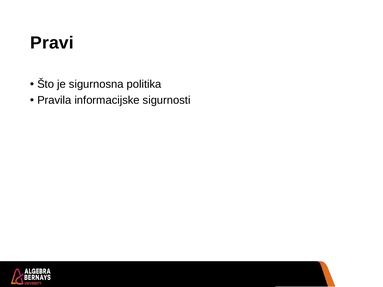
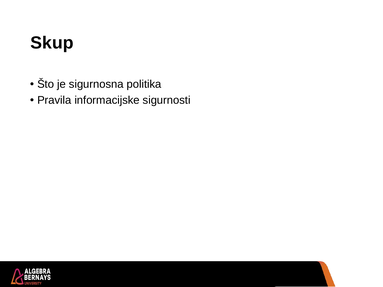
Pravi: Pravi -> Skup
